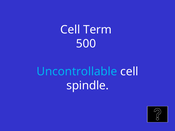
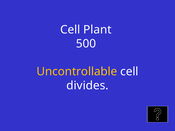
Term: Term -> Plant
Uncontrollable colour: light blue -> yellow
spindle: spindle -> divides
